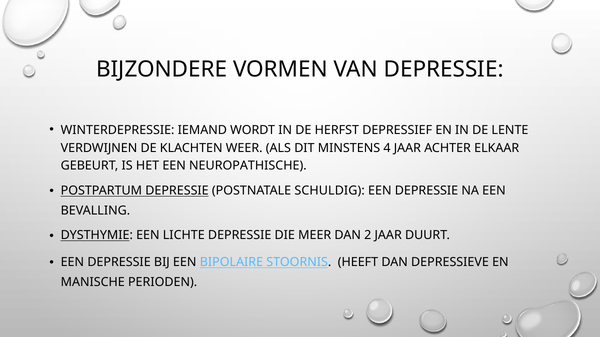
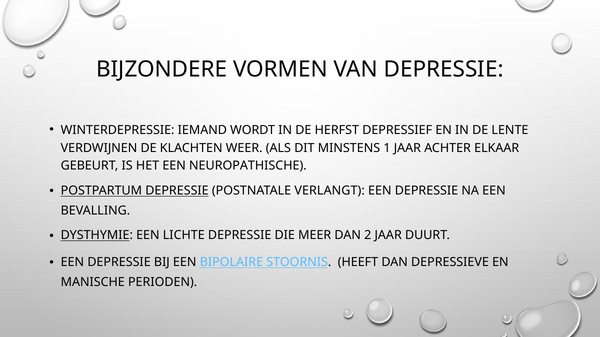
4: 4 -> 1
SCHULDIG: SCHULDIG -> VERLANGT
